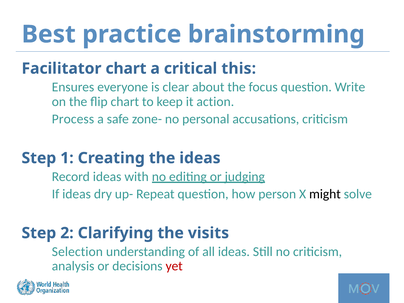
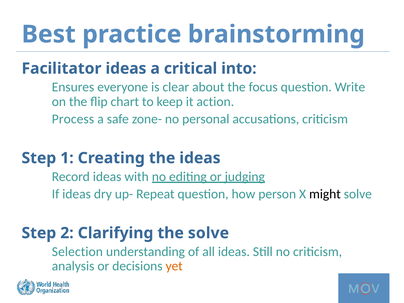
Facilitator chart: chart -> ideas
this: this -> into
the visits: visits -> solve
yet colour: red -> orange
